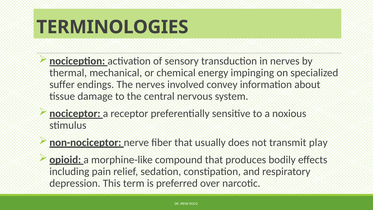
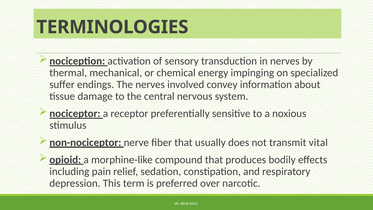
play: play -> vital
